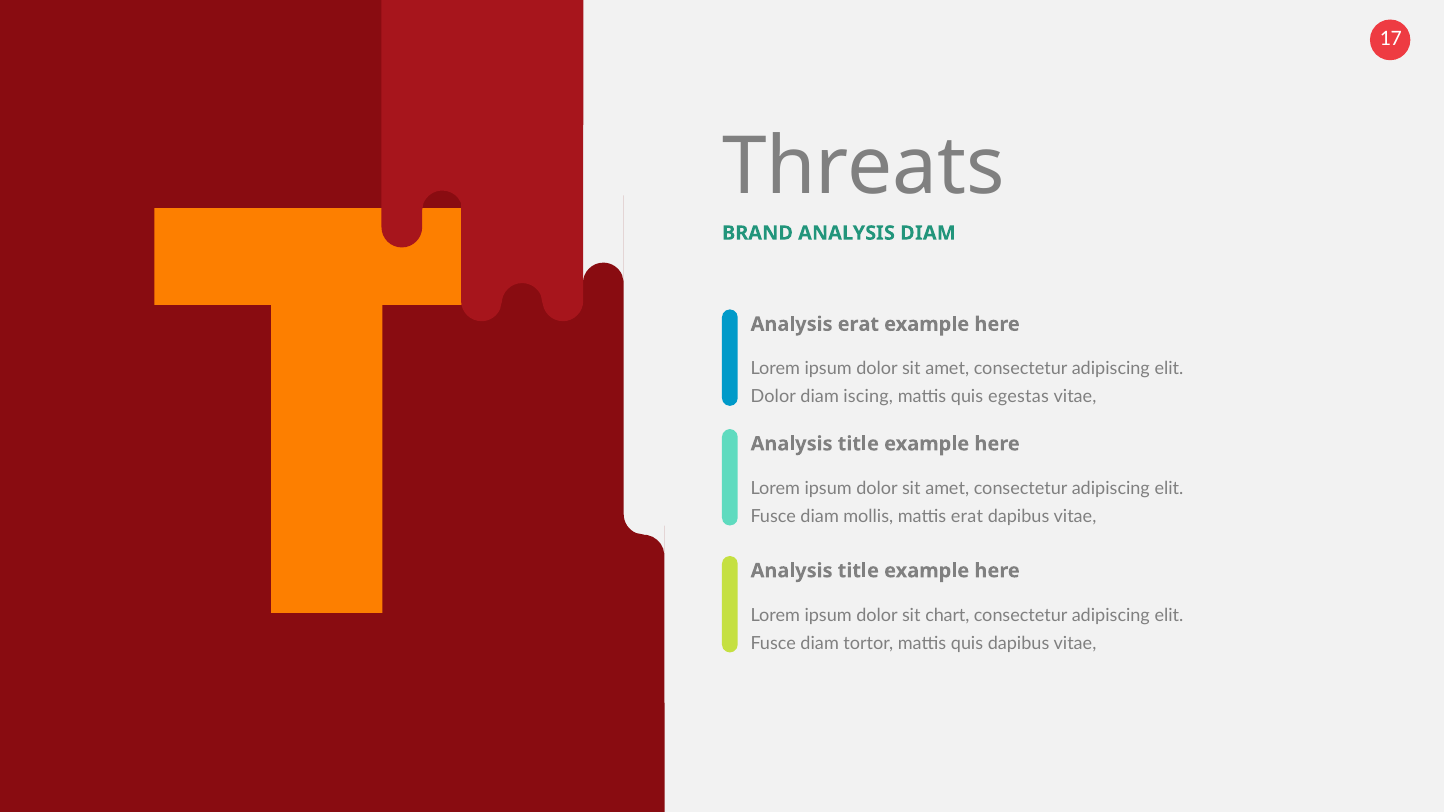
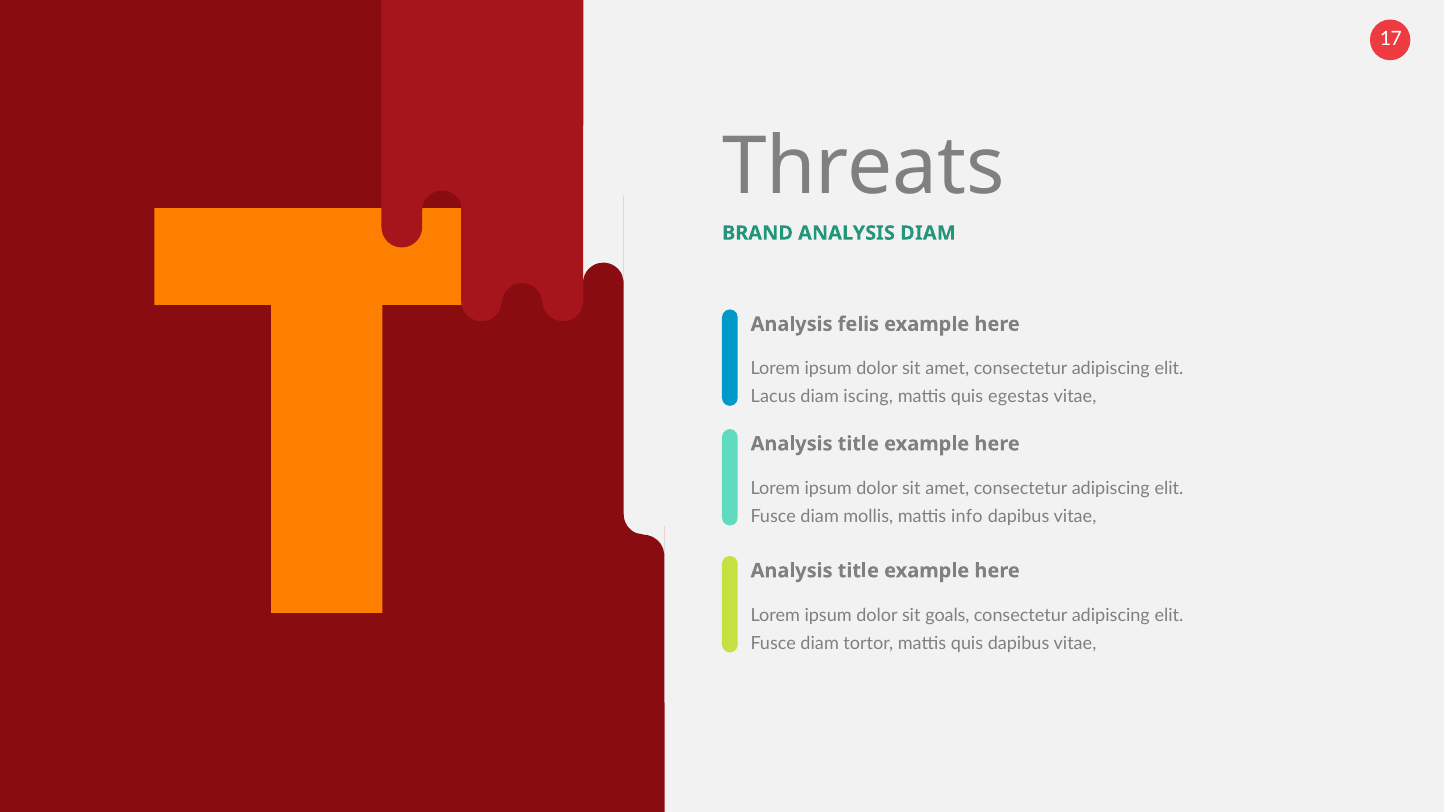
Analysis erat: erat -> felis
Dolor at (773, 397): Dolor -> Lacus
mattis erat: erat -> info
chart: chart -> goals
